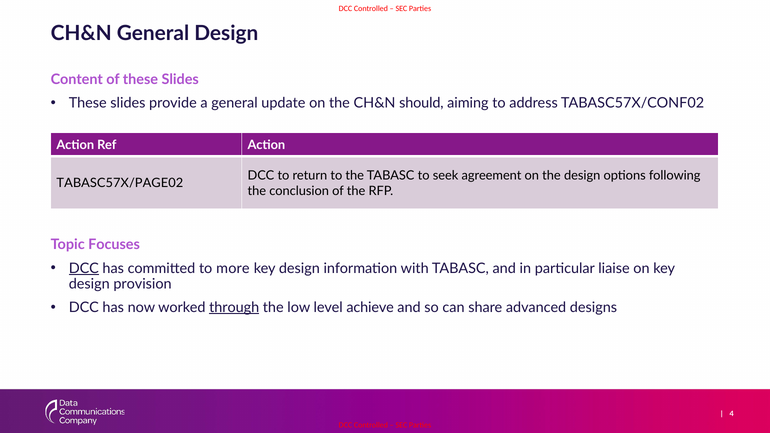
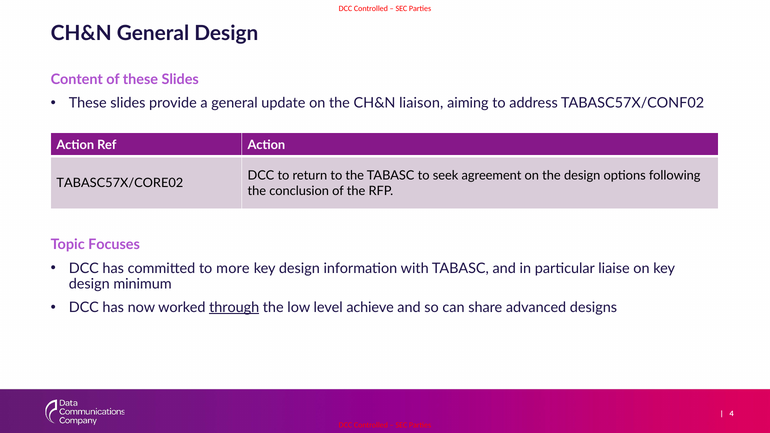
should: should -> liaison
TABASC57X/PAGE02: TABASC57X/PAGE02 -> TABASC57X/CORE02
DCC at (84, 268) underline: present -> none
provision: provision -> minimum
